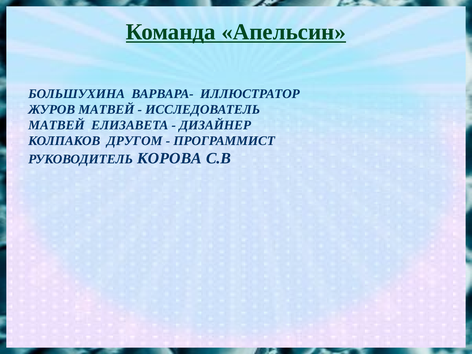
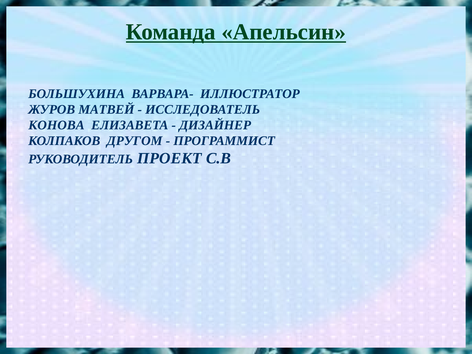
МАТВЕЙ at (56, 125): МАТВЕЙ -> КОНОВА
КОРОВА: КОРОВА -> ПРОЕКТ
